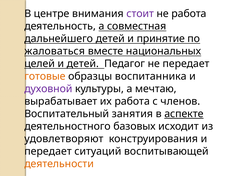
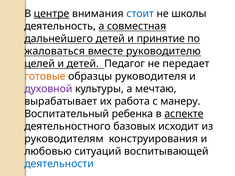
центре underline: none -> present
стоит colour: purple -> blue
не работа: работа -> школы
национальных: национальных -> руководителю
воспитанника: воспитанника -> руководителя
членов: членов -> манеру
занятия: занятия -> ребенка
удовлетворяют: удовлетворяют -> руководителям
передает at (48, 152): передает -> любовью
деятельности colour: orange -> blue
